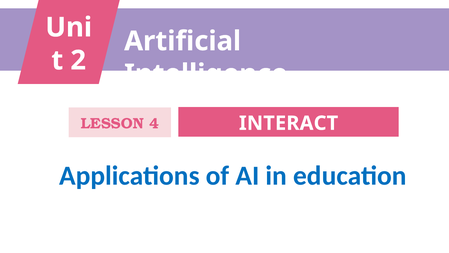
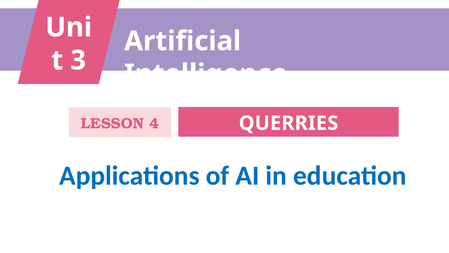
2: 2 -> 3
INTERACT: INTERACT -> QUERRIES
